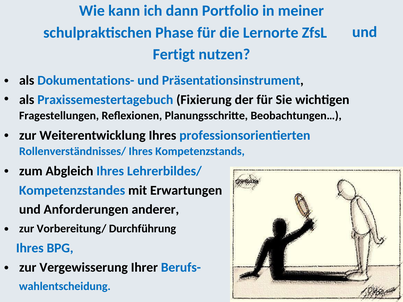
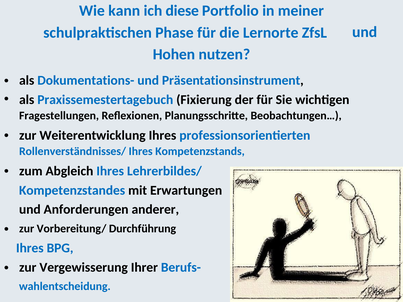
dann: dann -> diese
Fertigt: Fertigt -> Hohen
